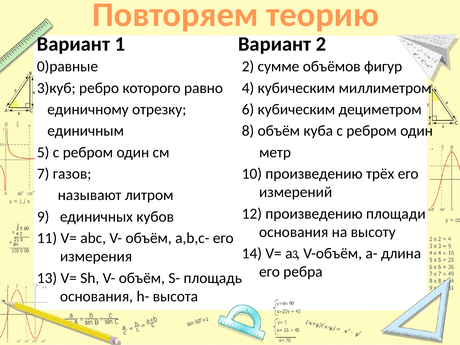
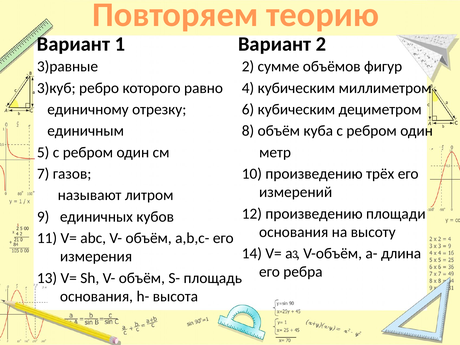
0)равные: 0)равные -> 3)равные
